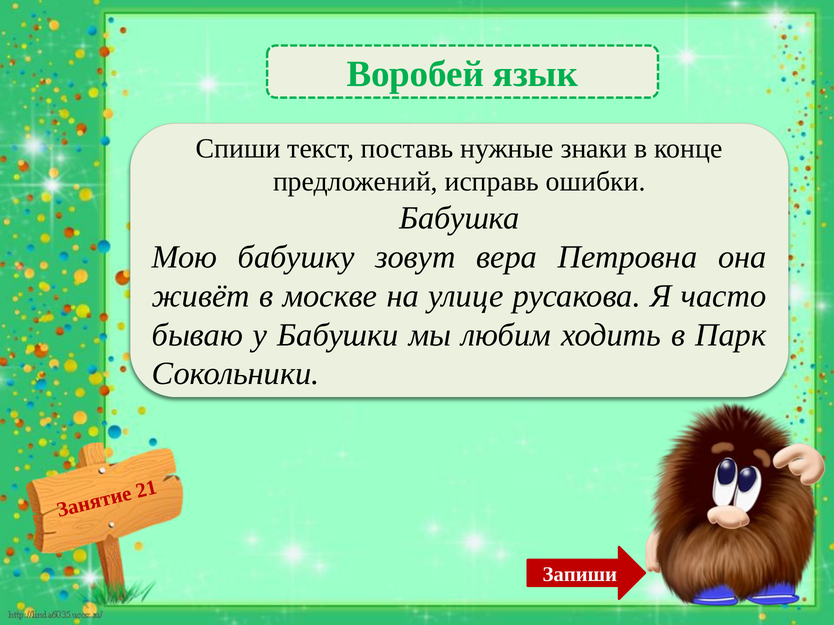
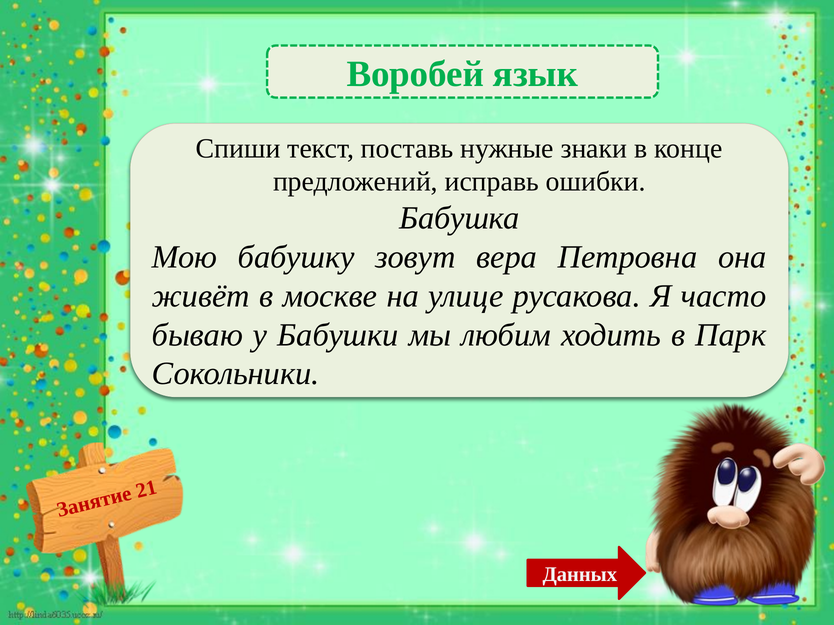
Запиши: Запиши -> Данных
